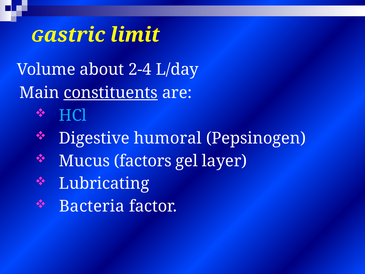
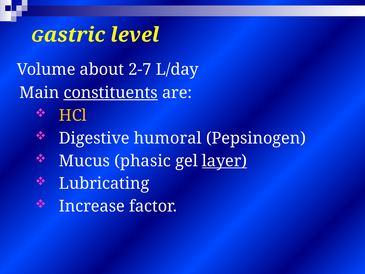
limit: limit -> level
2-4: 2-4 -> 2-7
HCl colour: light blue -> yellow
factors: factors -> phasic
layer underline: none -> present
Bacteria: Bacteria -> Increase
